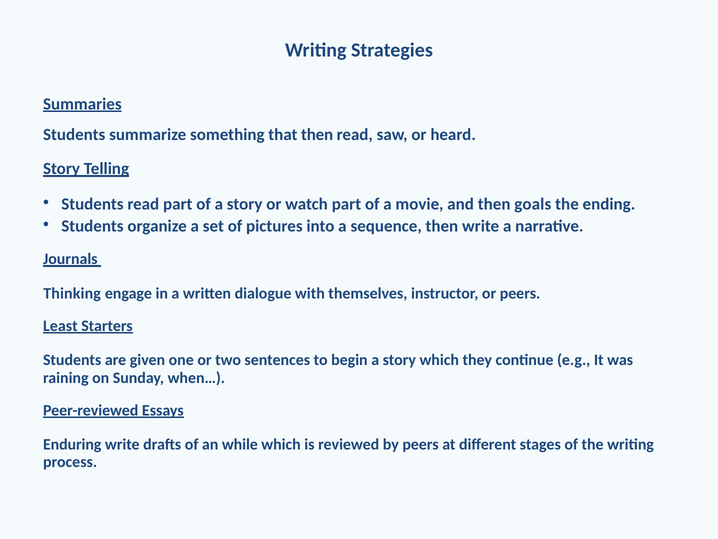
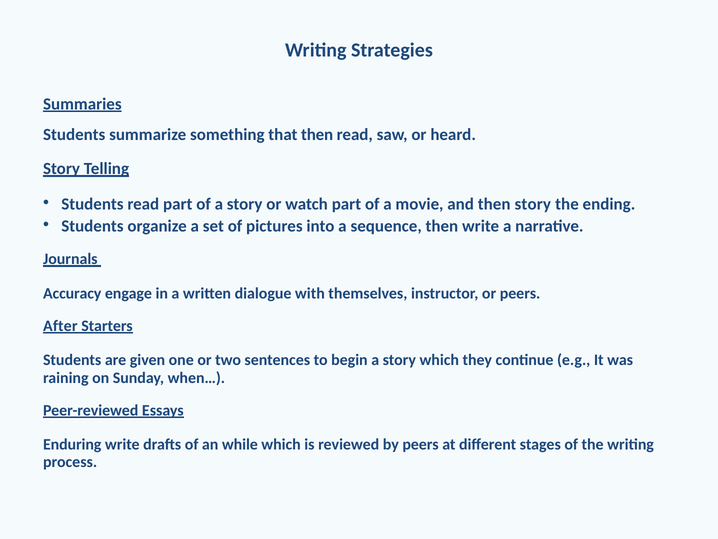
then goals: goals -> story
Thinking: Thinking -> Accuracy
Least: Least -> After
